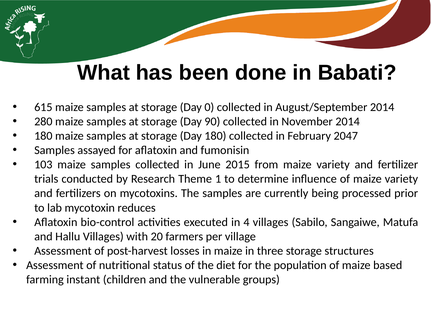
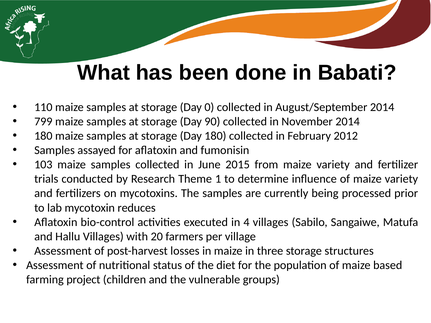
615: 615 -> 110
280: 280 -> 799
2047: 2047 -> 2012
instant: instant -> project
